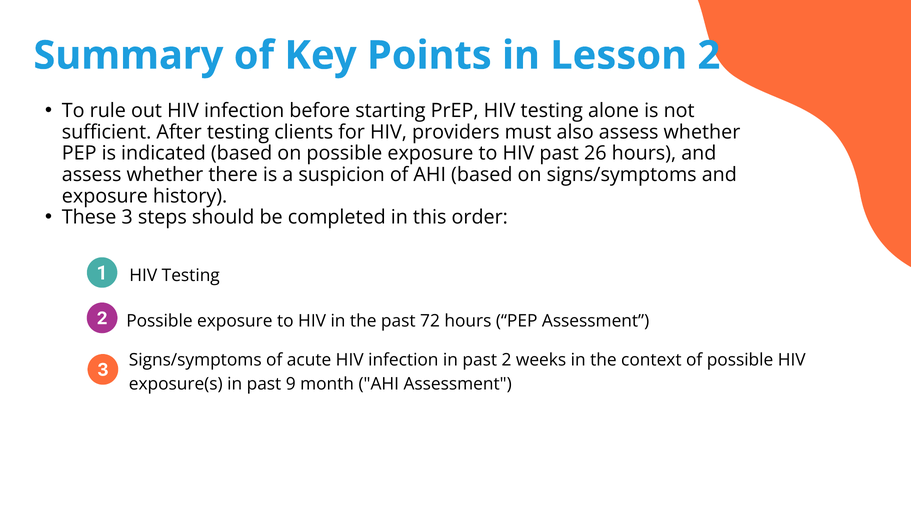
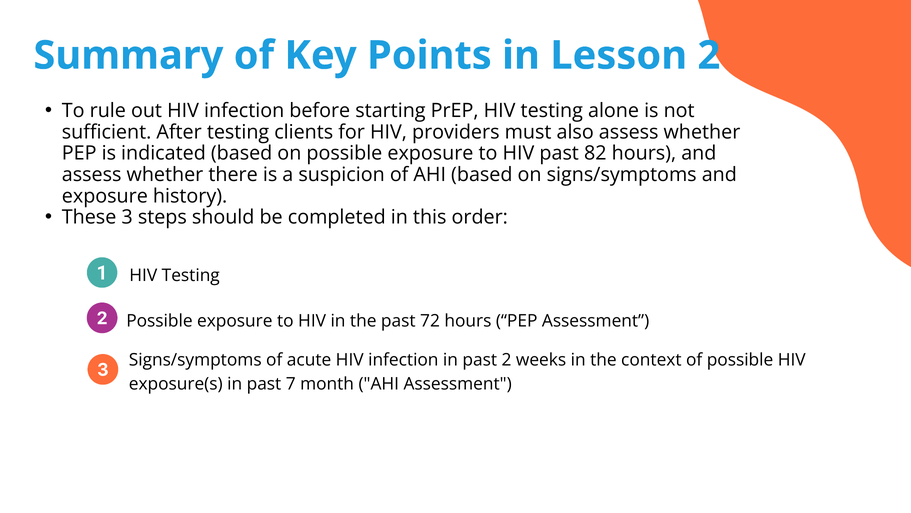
26: 26 -> 82
9: 9 -> 7
